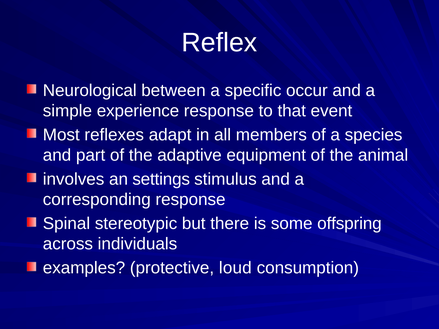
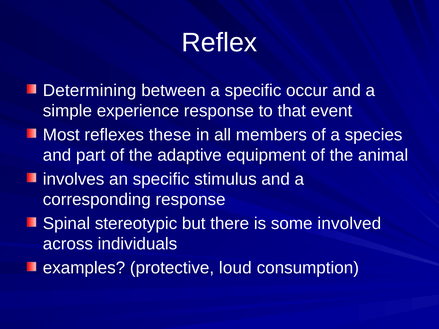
Neurological: Neurological -> Determining
adapt: adapt -> these
an settings: settings -> specific
offspring: offspring -> involved
